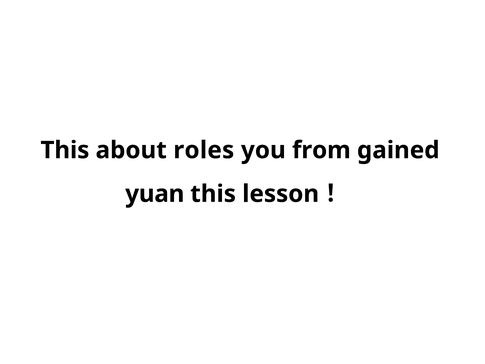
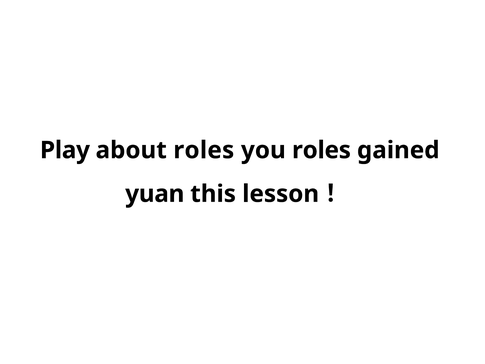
This at (65, 150): This -> Play
you from: from -> roles
